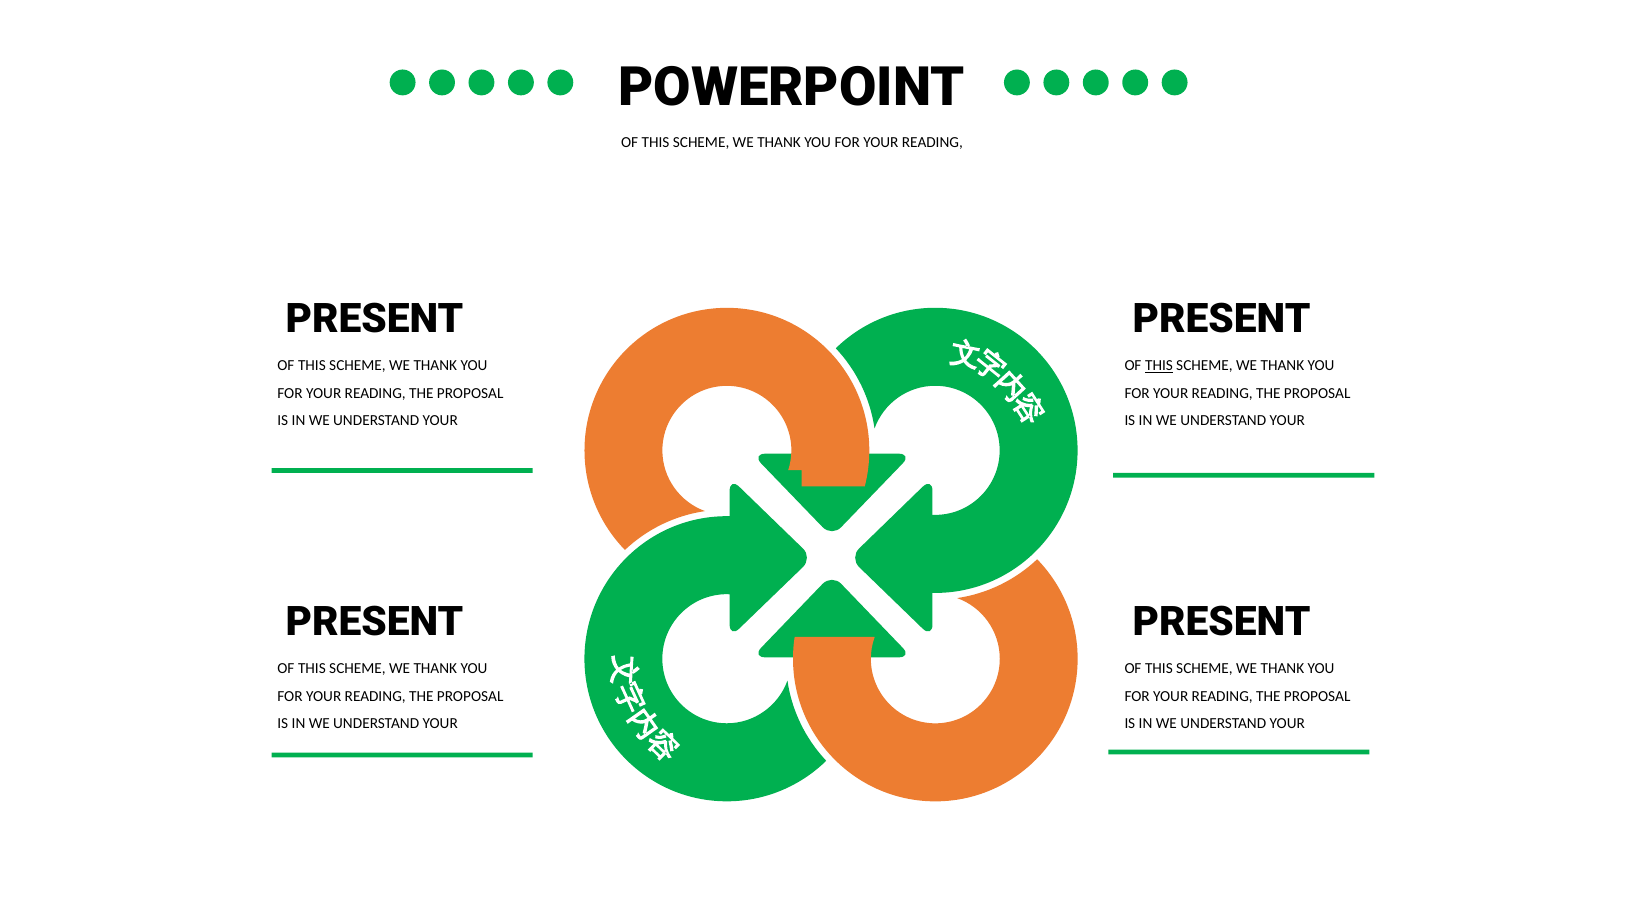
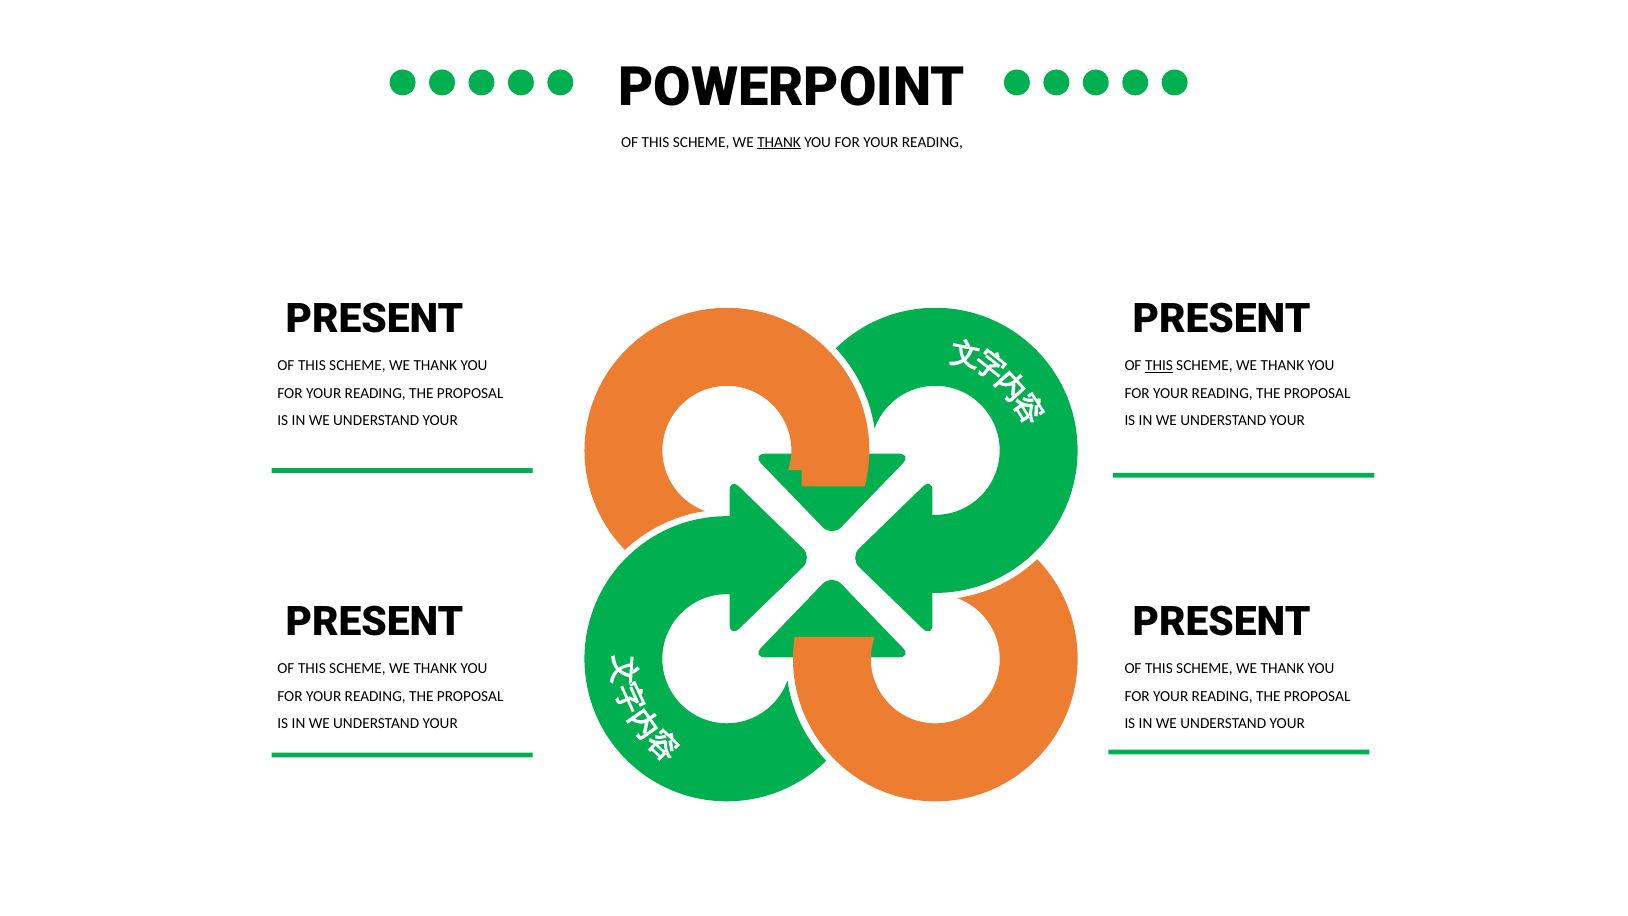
THANK at (779, 142) underline: none -> present
